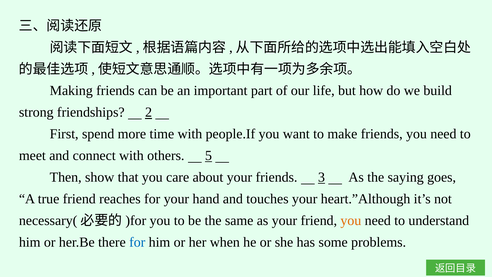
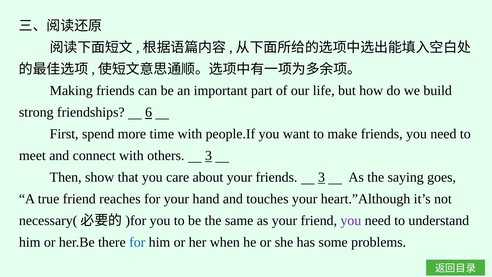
2: 2 -> 6
others 5: 5 -> 3
you at (351, 220) colour: orange -> purple
